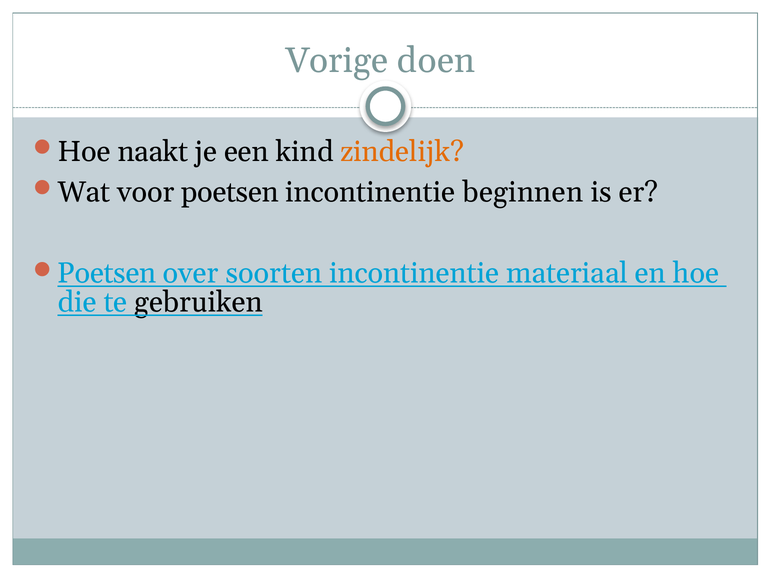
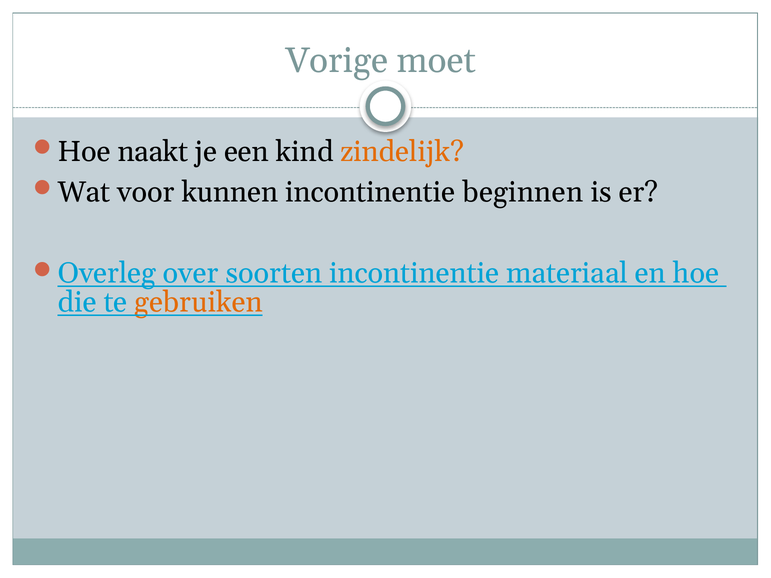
doen: doen -> moet
voor poetsen: poetsen -> kunnen
Poetsen at (107, 274): Poetsen -> Overleg
gebruiken colour: black -> orange
